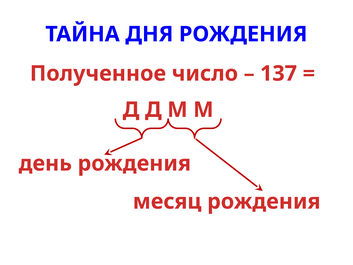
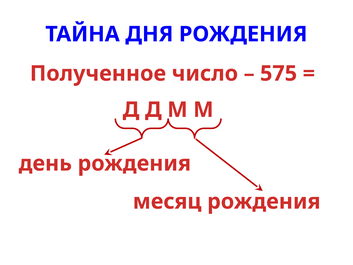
137: 137 -> 575
